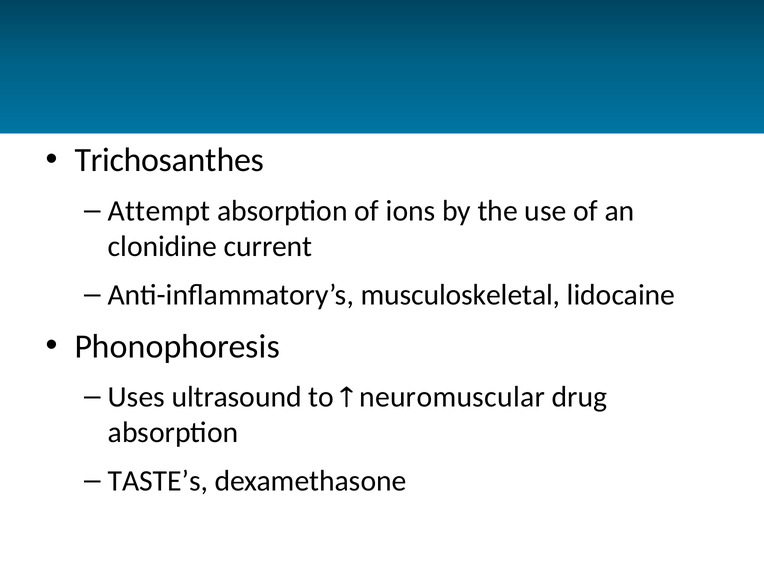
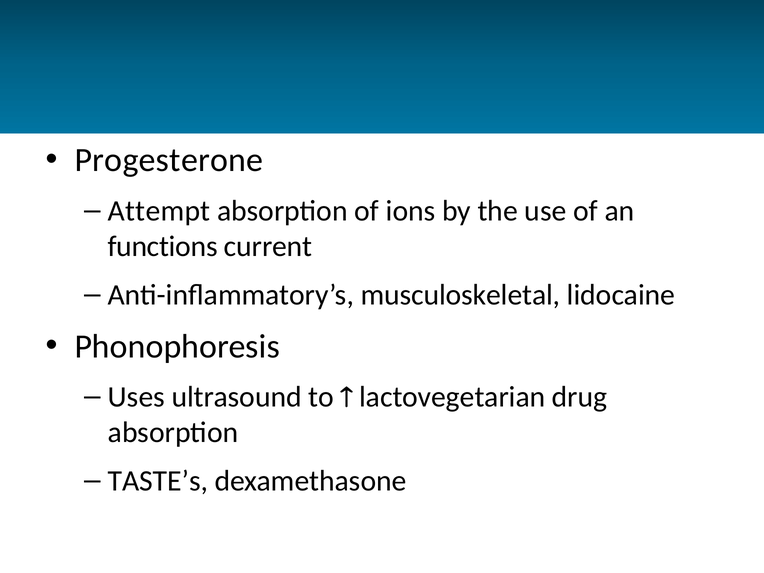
Trichosanthes: Trichosanthes -> Progesterone
clonidine: clonidine -> functions
neuromuscular: neuromuscular -> lactovegetarian
